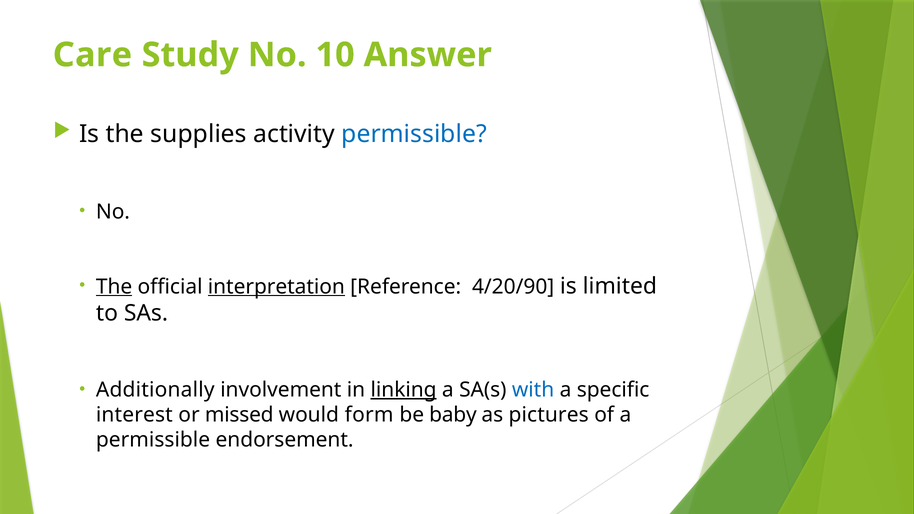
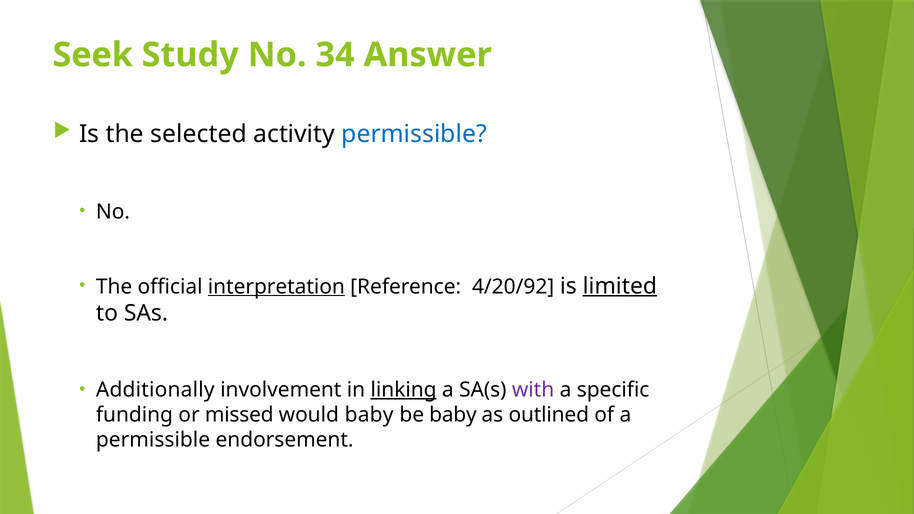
Care: Care -> Seek
10: 10 -> 34
supplies: supplies -> selected
The at (114, 287) underline: present -> none
4/20/90: 4/20/90 -> 4/20/92
limited underline: none -> present
with colour: blue -> purple
interest: interest -> funding
would form: form -> baby
pictures: pictures -> outlined
